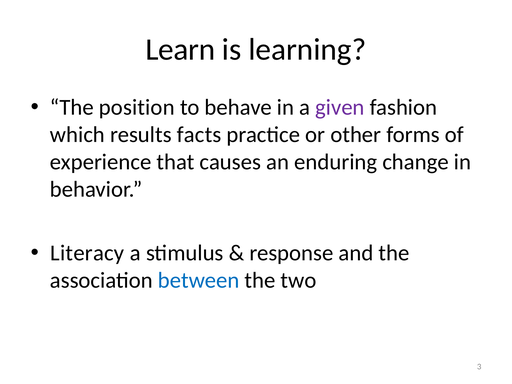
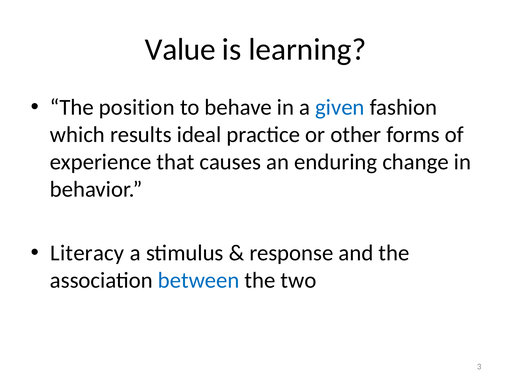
Learn: Learn -> Value
given colour: purple -> blue
facts: facts -> ideal
